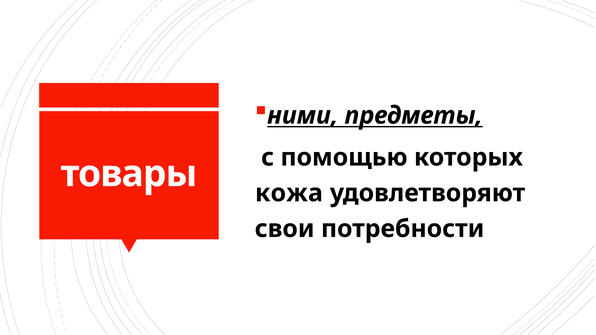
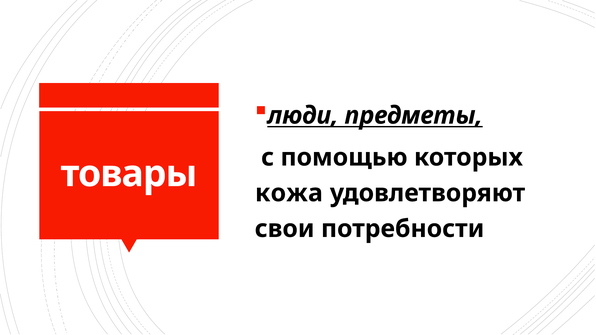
ними: ними -> люди
